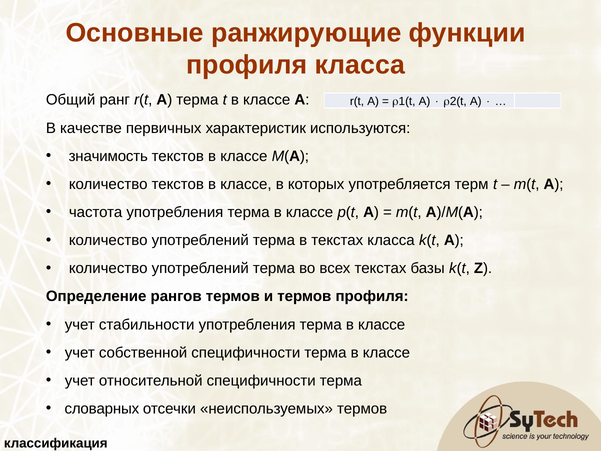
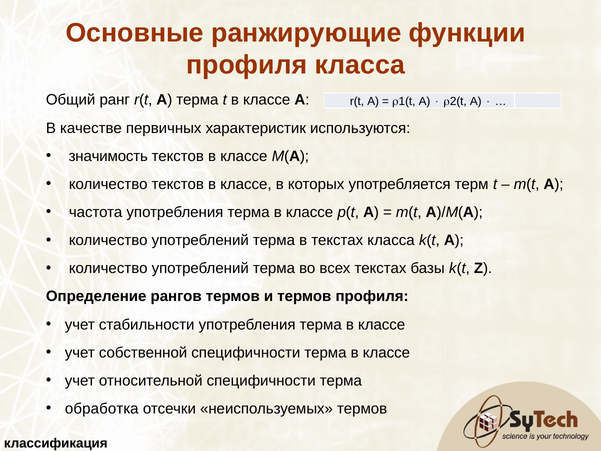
словарных: словарных -> обработка
